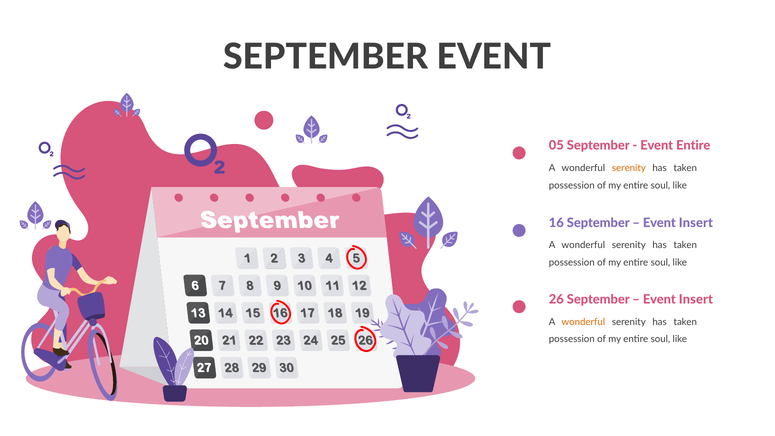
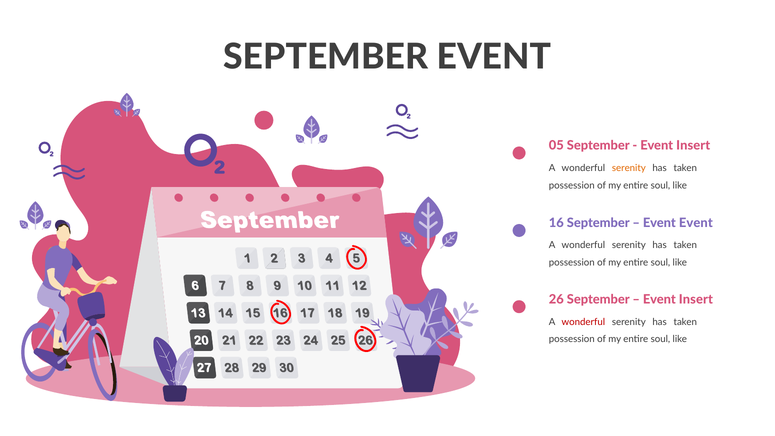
Entire at (693, 146): Entire -> Insert
Insert at (696, 223): Insert -> Event
wonderful at (583, 322) colour: orange -> red
